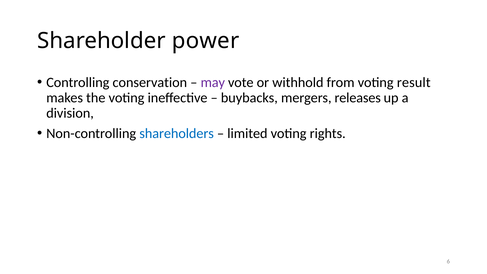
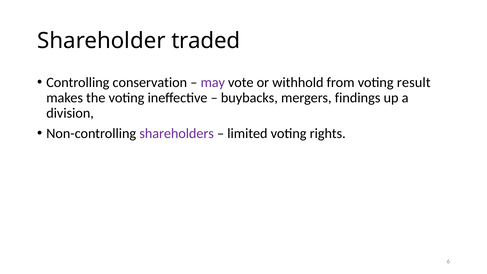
power: power -> traded
releases: releases -> findings
shareholders colour: blue -> purple
